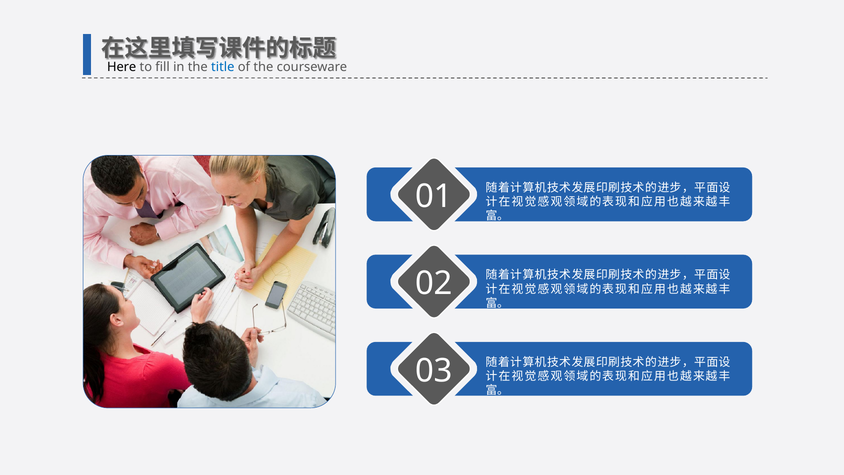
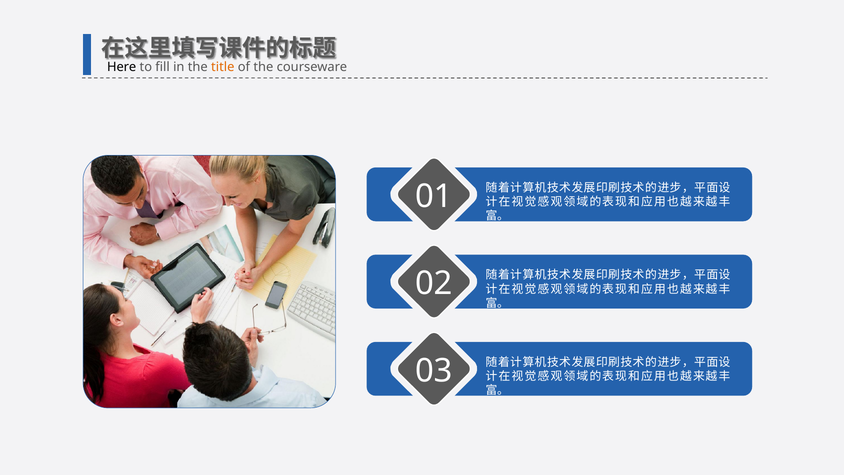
title colour: blue -> orange
